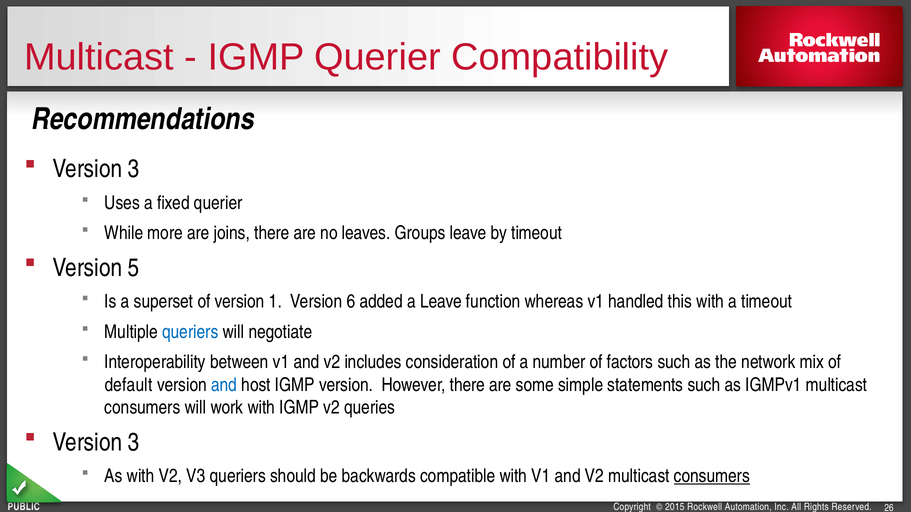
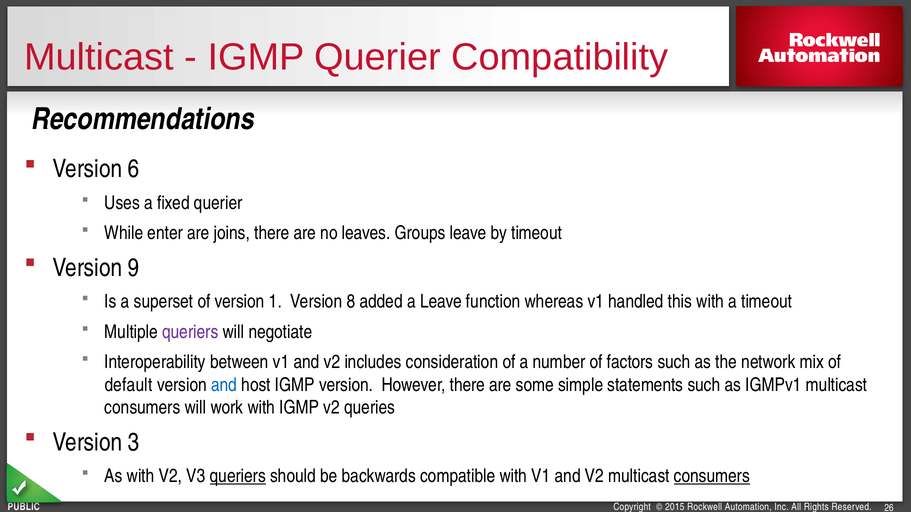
3 at (134, 169): 3 -> 6
more: more -> enter
5: 5 -> 9
6: 6 -> 8
queriers at (190, 332) colour: blue -> purple
queriers at (238, 476) underline: none -> present
